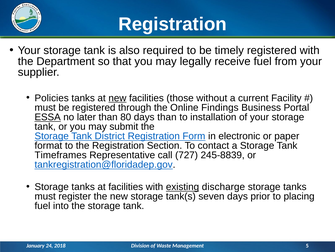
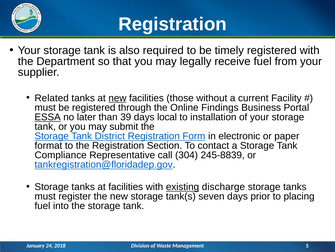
Policies: Policies -> Related
80: 80 -> 39
days than: than -> local
Timeframes: Timeframes -> Compliance
727: 727 -> 304
